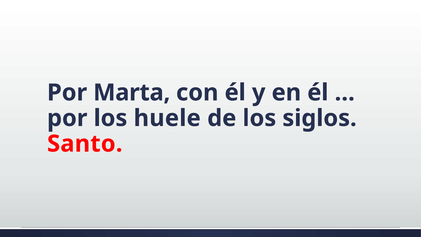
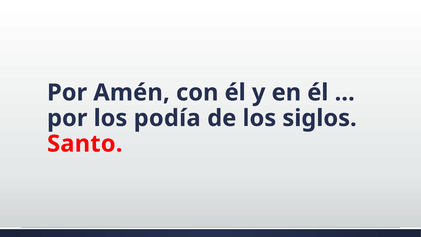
Marta: Marta -> Amén
huele: huele -> podía
